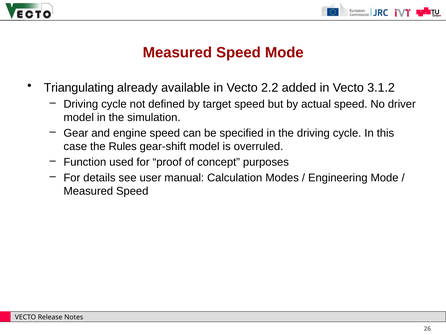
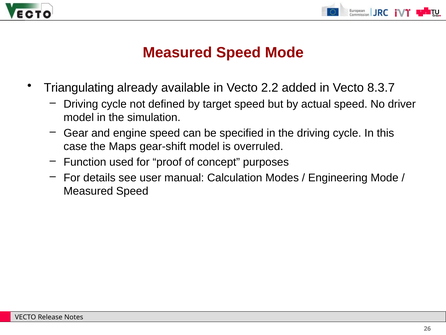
3.1.2: 3.1.2 -> 8.3.7
Rules: Rules -> Maps
